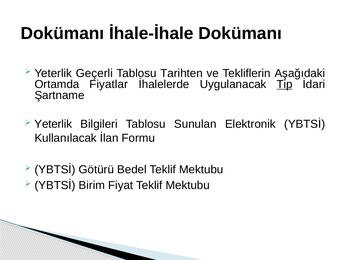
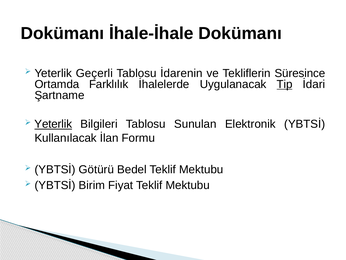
Tarihten: Tarihten -> İdarenin
Aşağıdaki: Aşağıdaki -> Süresince
Fiyatlar: Fiyatlar -> Farklılık
Yeterlik at (53, 124) underline: none -> present
